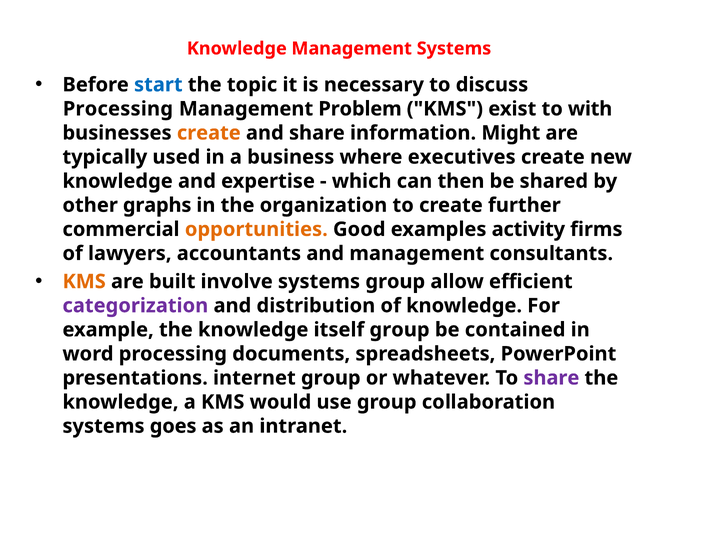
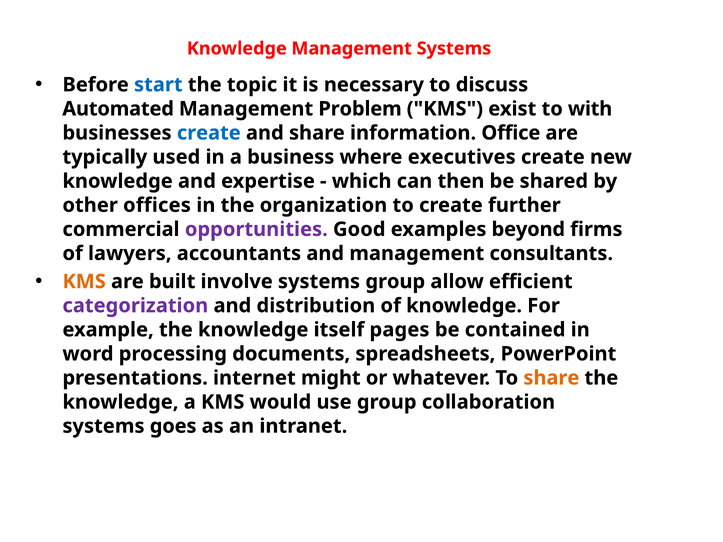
Processing at (118, 109): Processing -> Automated
create at (209, 133) colour: orange -> blue
Might: Might -> Office
graphs: graphs -> offices
opportunities colour: orange -> purple
activity: activity -> beyond
itself group: group -> pages
internet group: group -> might
share at (551, 378) colour: purple -> orange
